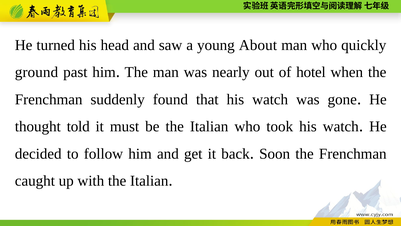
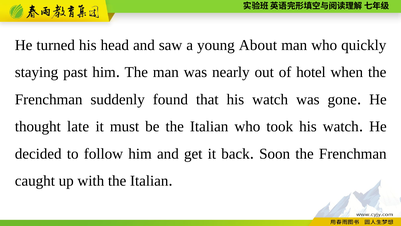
ground: ground -> staying
told: told -> late
